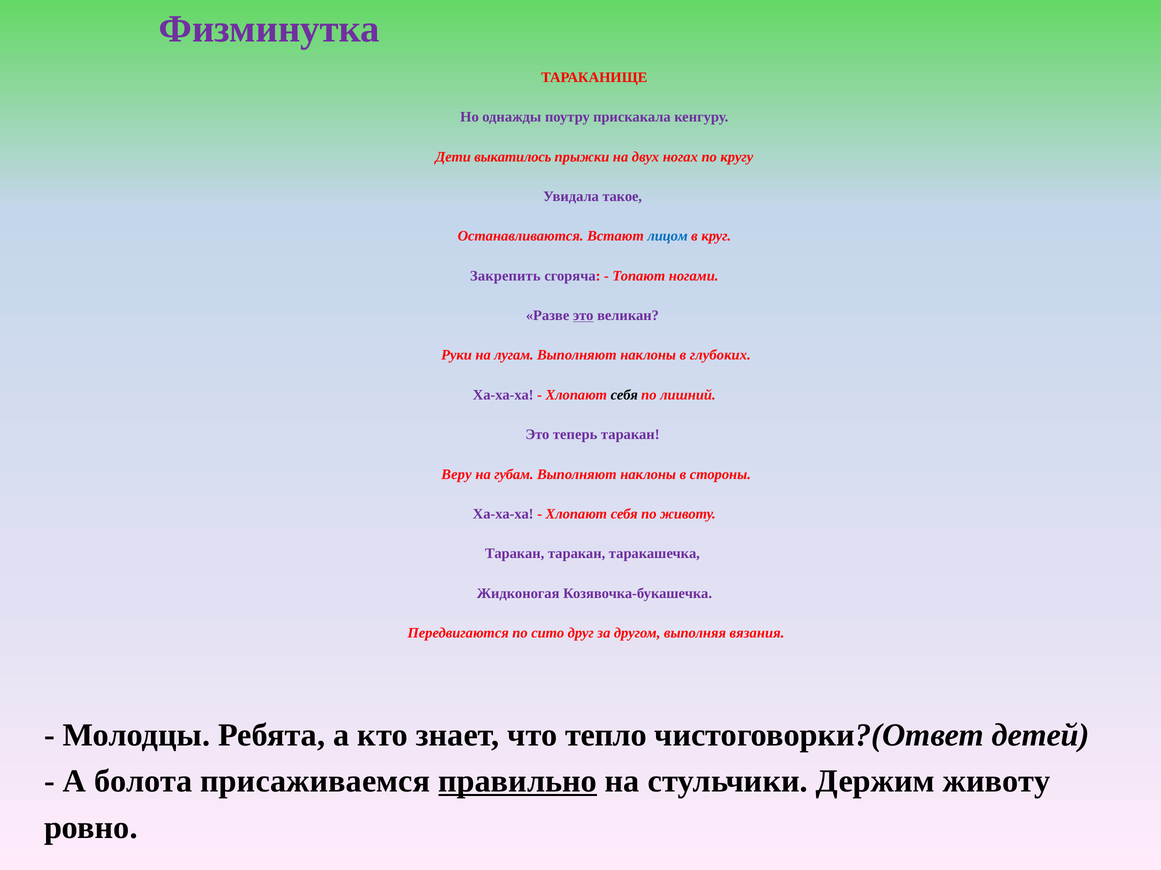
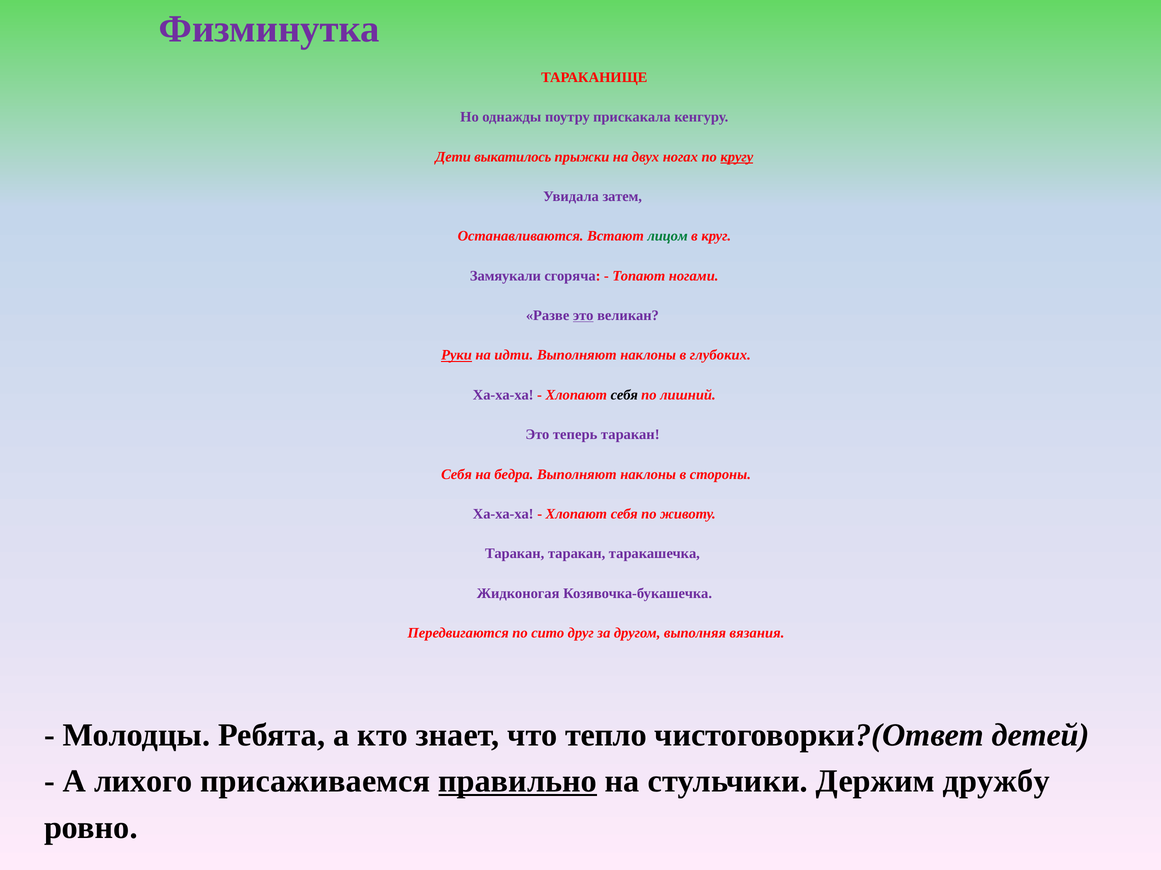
кругу underline: none -> present
такое: такое -> затем
лицом colour: blue -> green
Закрепить: Закрепить -> Замяукали
Руки underline: none -> present
лугам: лугам -> идти
Веру at (456, 475): Веру -> Себя
губам: губам -> бедра
болота: болота -> лихого
Держим животу: животу -> дружбу
